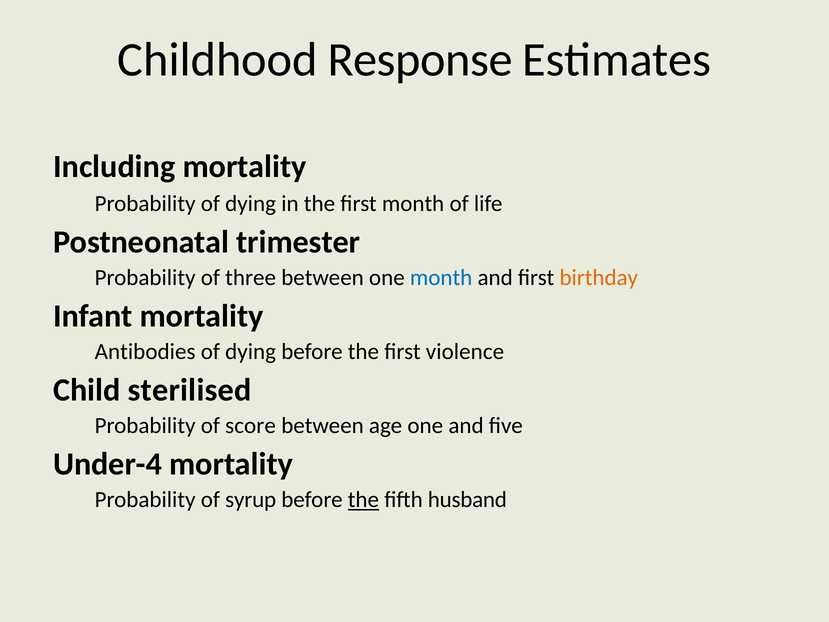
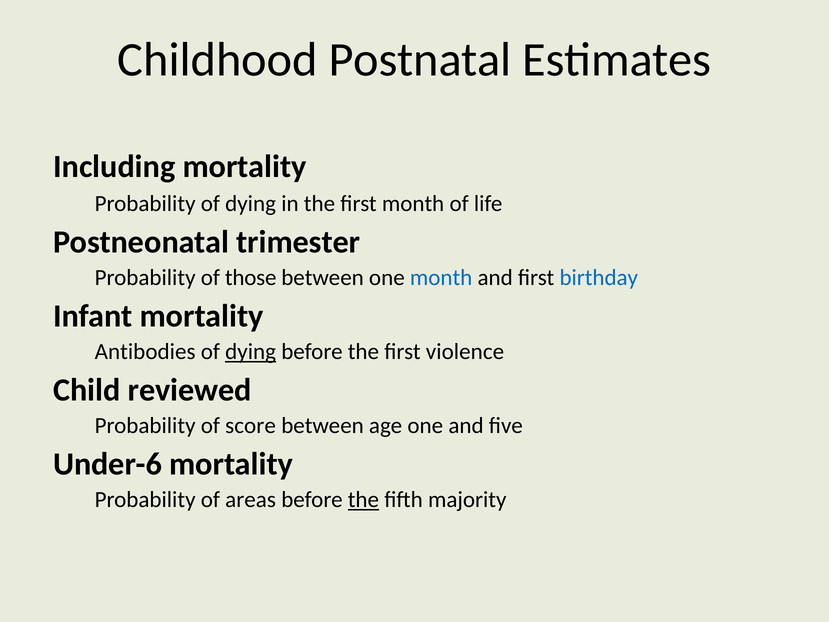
Response: Response -> Postnatal
three: three -> those
birthday colour: orange -> blue
dying at (251, 352) underline: none -> present
sterilised: sterilised -> reviewed
Under-4: Under-4 -> Under-6
syrup: syrup -> areas
husband: husband -> majority
